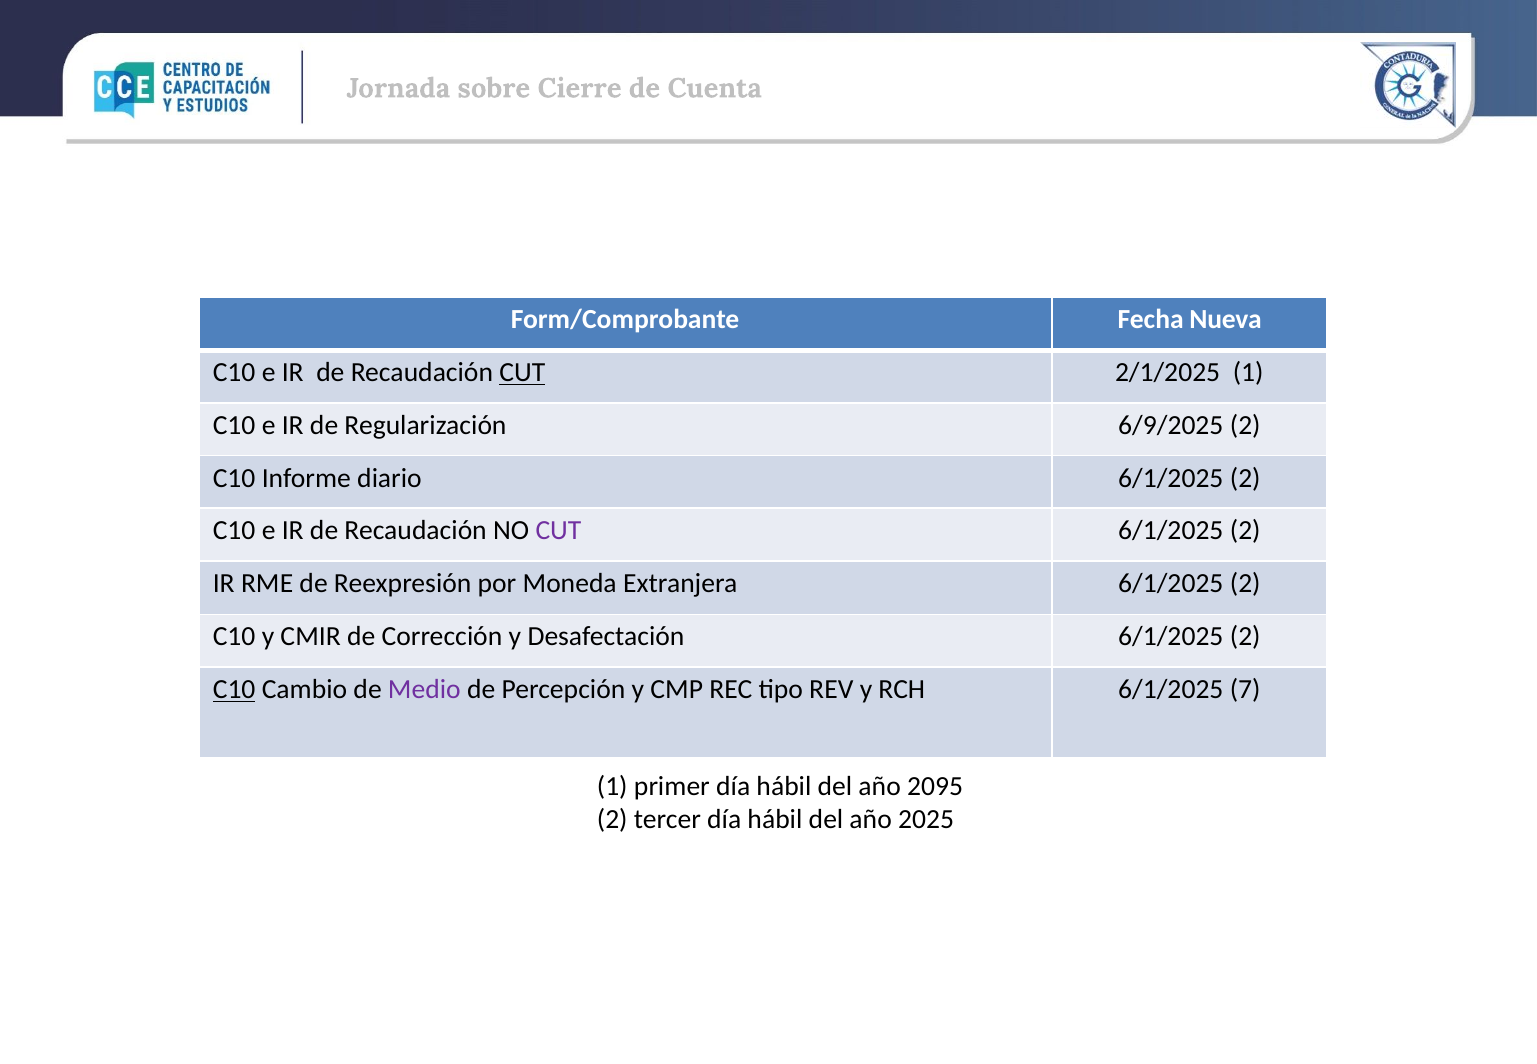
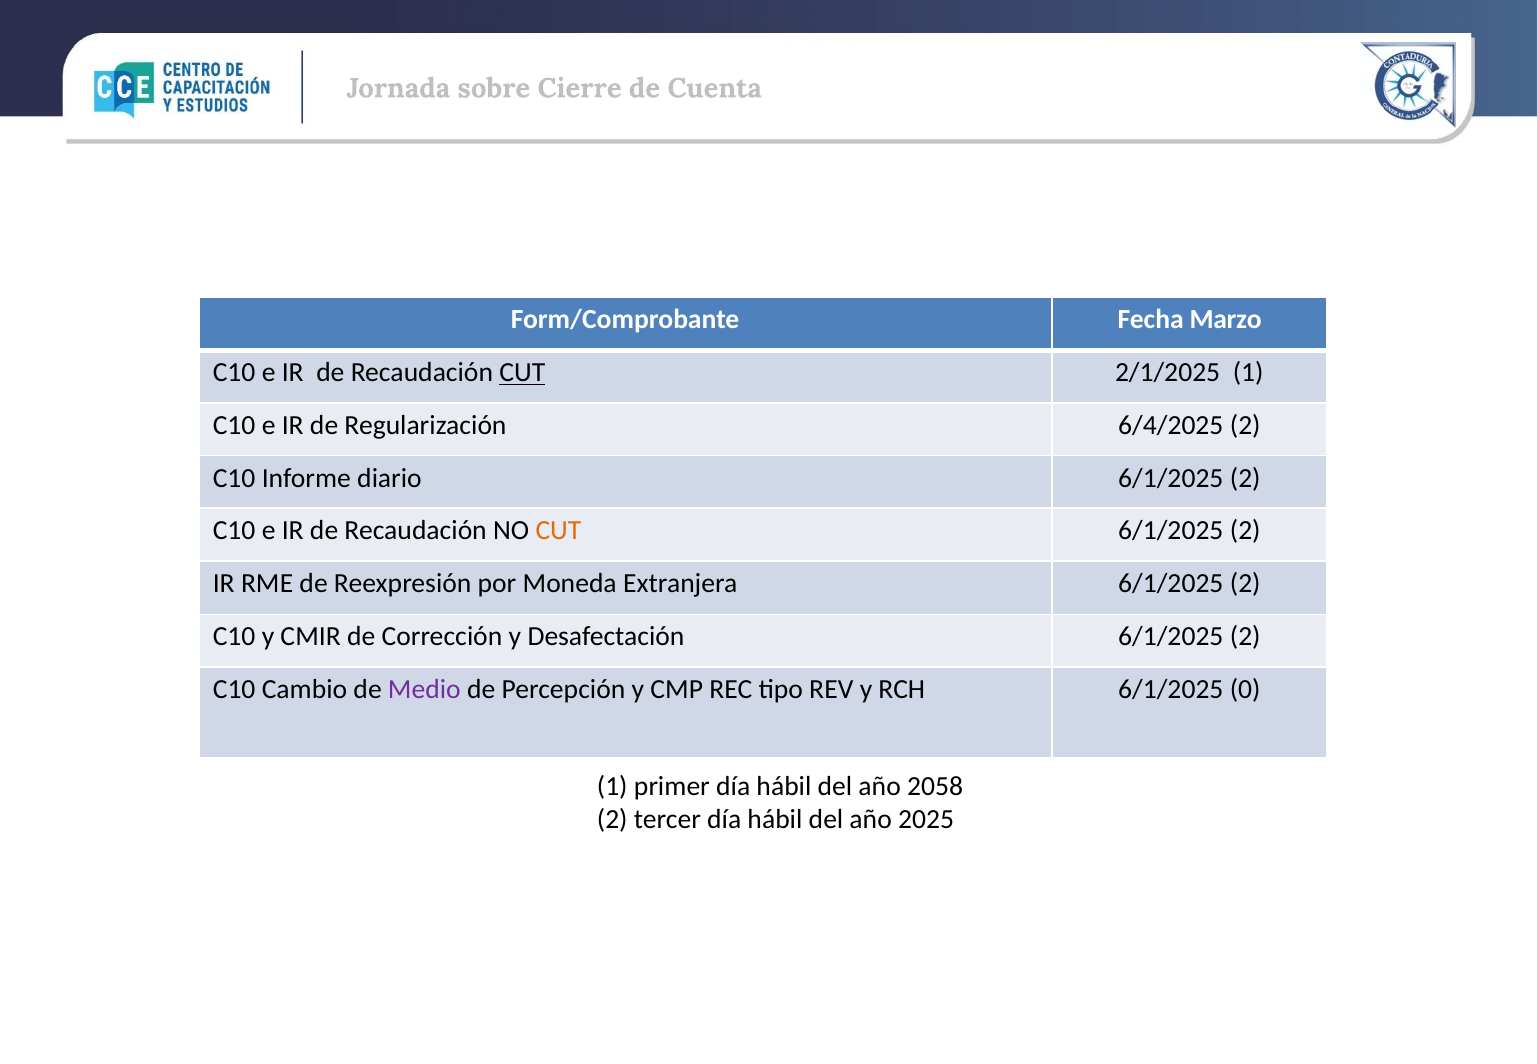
Nueva: Nueva -> Marzo
6/9/2025: 6/9/2025 -> 6/4/2025
CUT at (558, 531) colour: purple -> orange
C10 at (234, 690) underline: present -> none
7: 7 -> 0
2095: 2095 -> 2058
